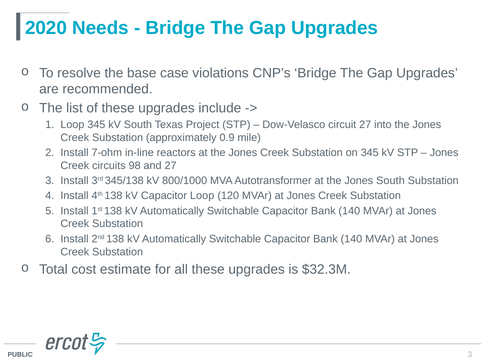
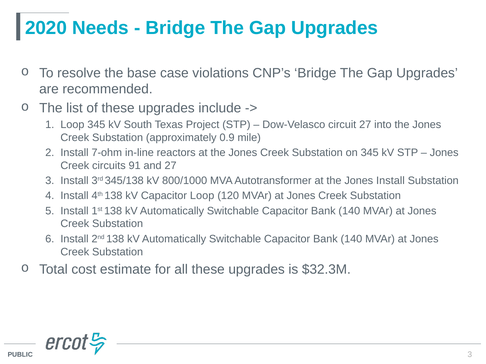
98: 98 -> 91
Jones South: South -> Install
